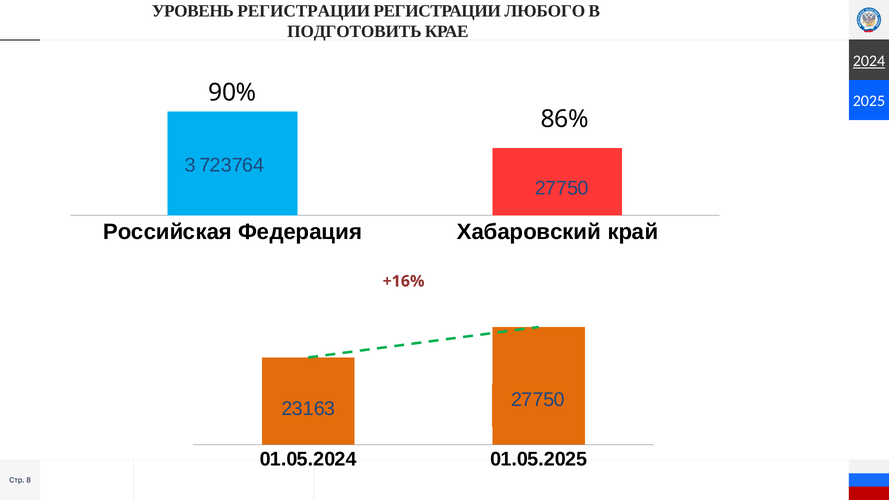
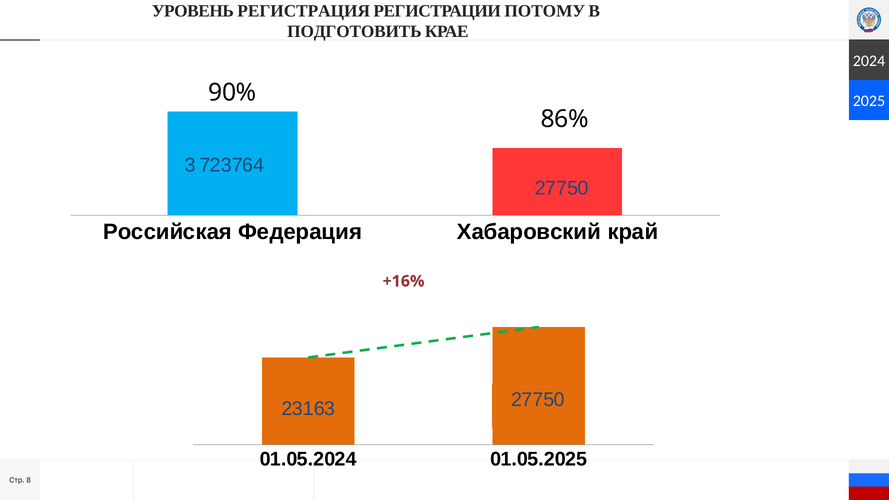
УРОВЕНЬ РЕГИСТРАЦИИ: РЕГИСТРАЦИИ -> РЕГИСТРАЦИЯ
ЛЮБОГО: ЛЮБОГО -> ПОТОМУ
2024 underline: present -> none
